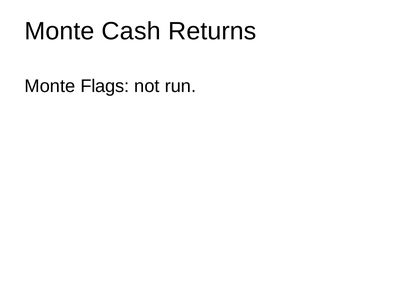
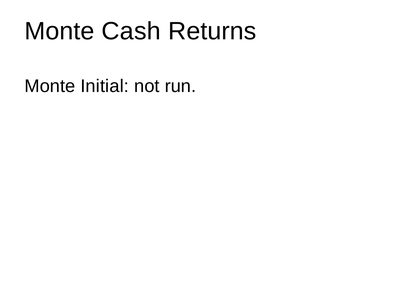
Flags: Flags -> Initial
